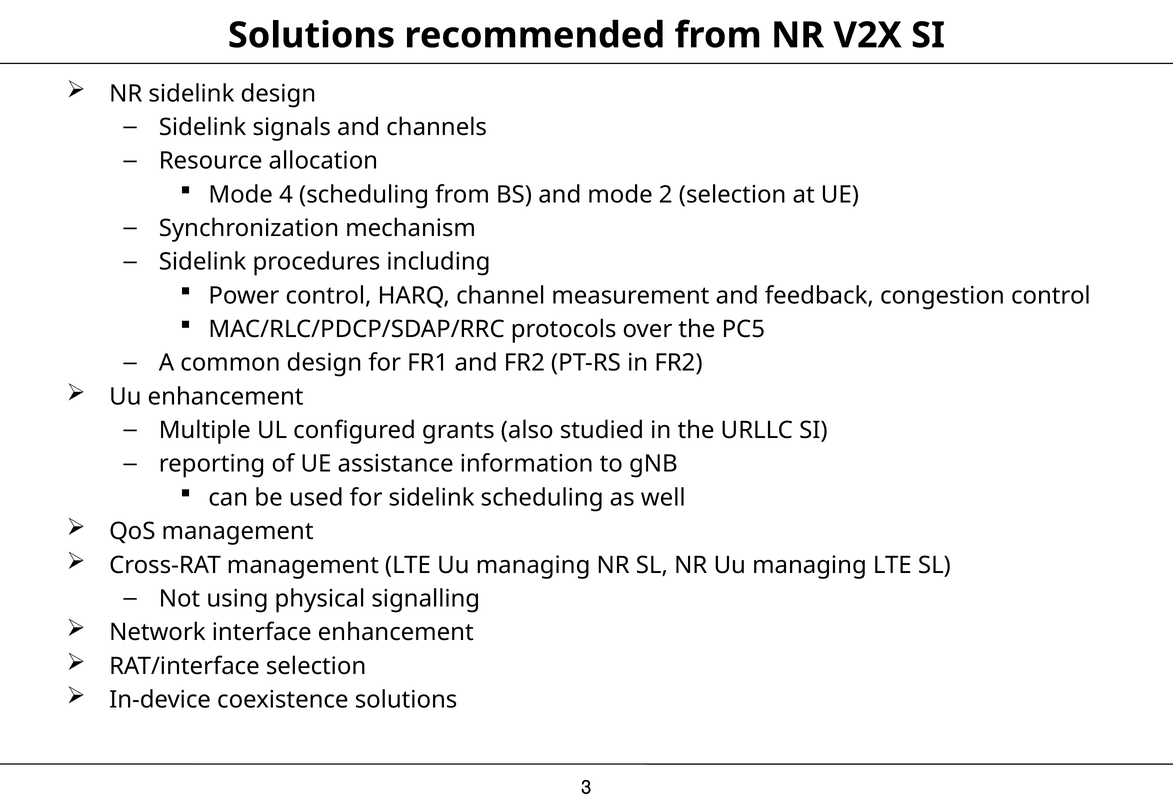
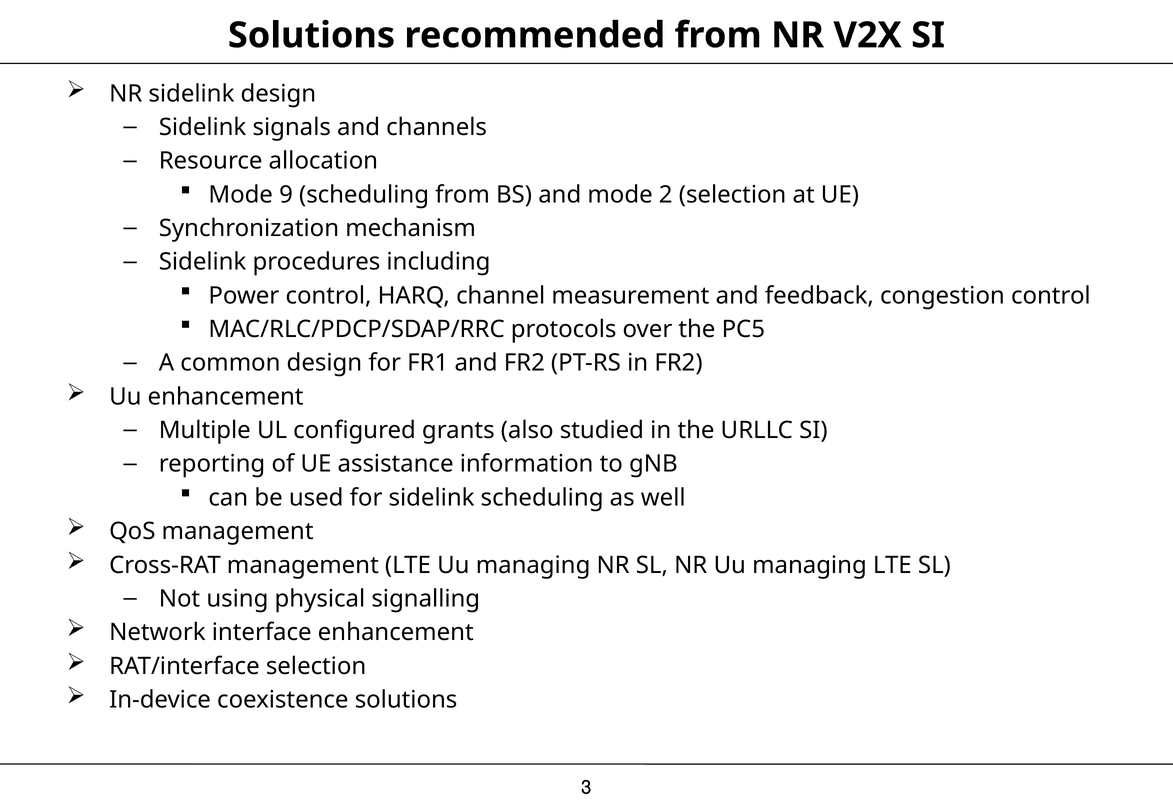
4: 4 -> 9
